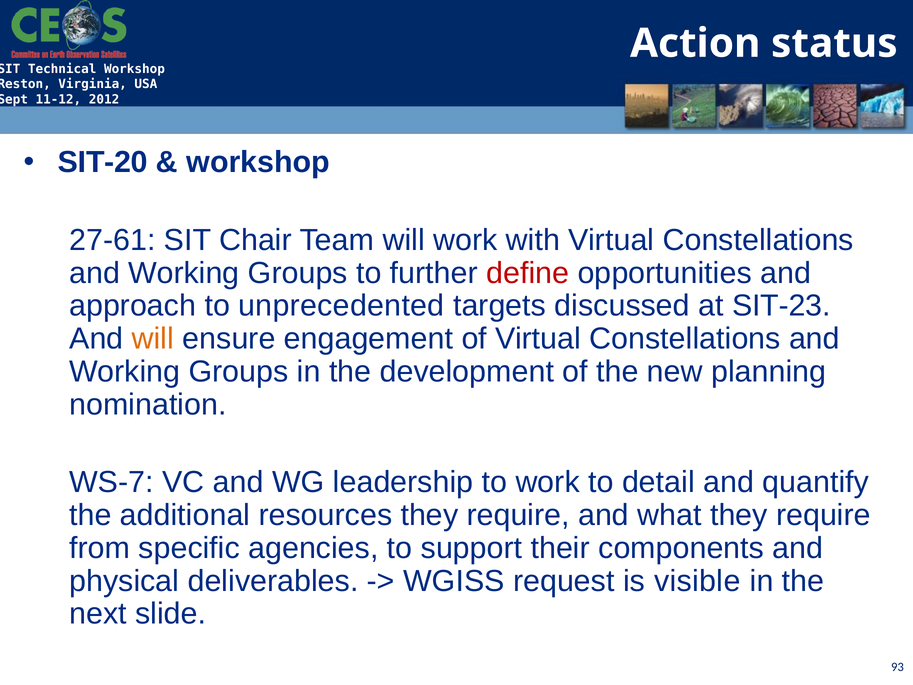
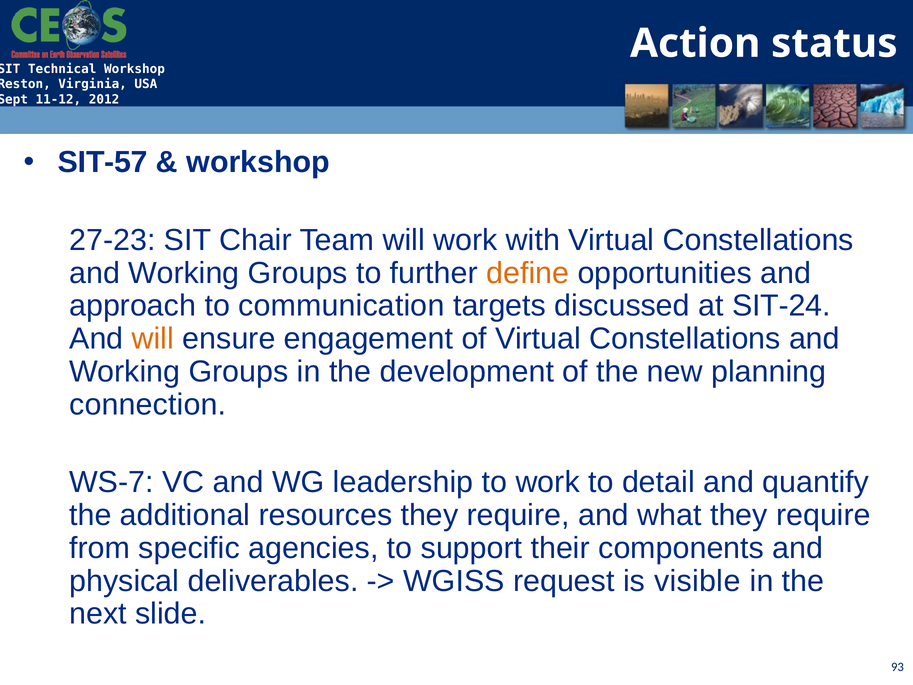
SIT-20: SIT-20 -> SIT-57
27-61: 27-61 -> 27-23
define colour: red -> orange
unprecedented: unprecedented -> communication
SIT-23: SIT-23 -> SIT-24
nomination: nomination -> connection
